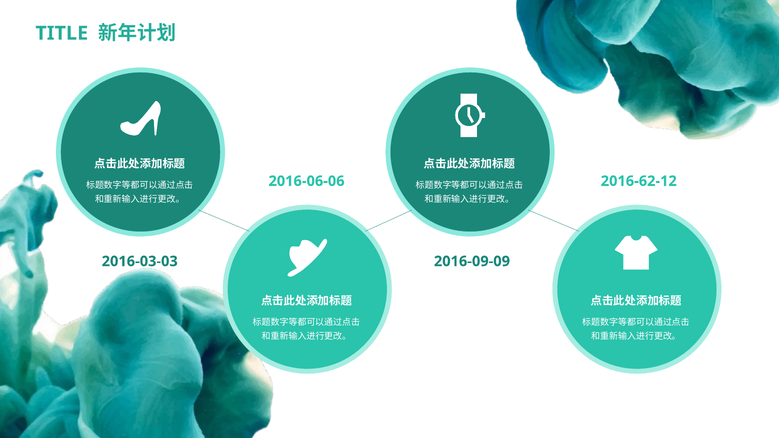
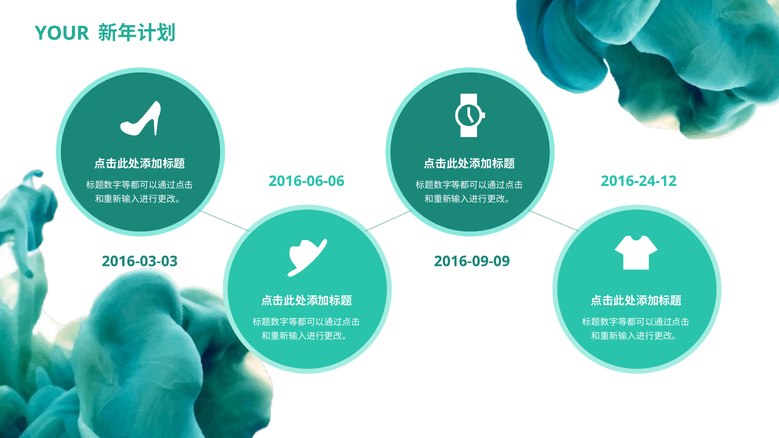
TITLE: TITLE -> YOUR
2016-62-12: 2016-62-12 -> 2016-24-12
